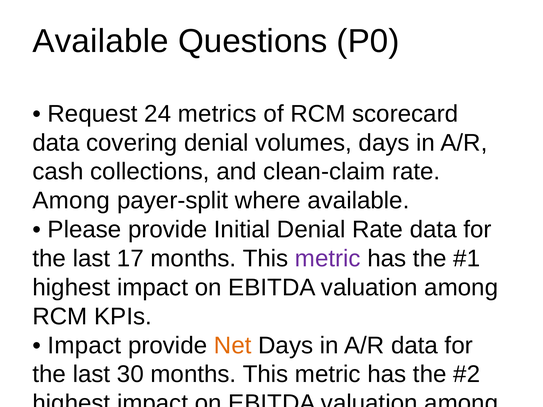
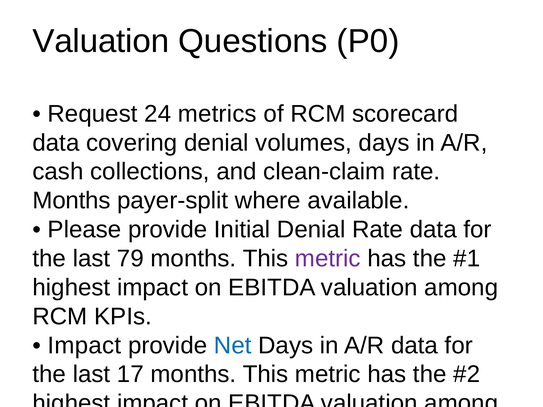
Available at (101, 41): Available -> Valuation
Among at (71, 201): Among -> Months
17: 17 -> 79
Net at (233, 346) colour: orange -> blue
30: 30 -> 17
